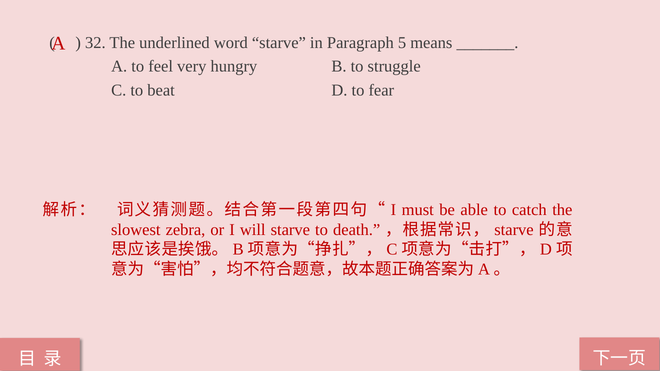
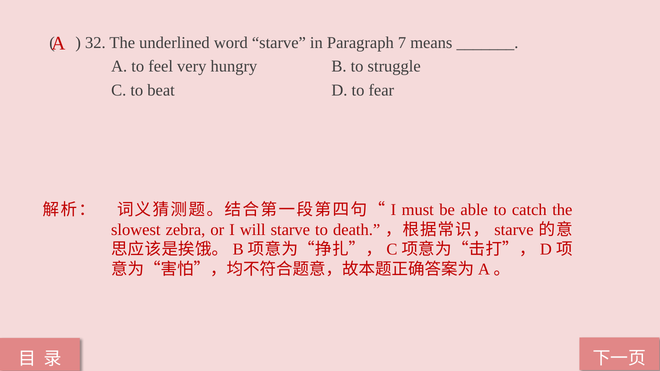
5: 5 -> 7
